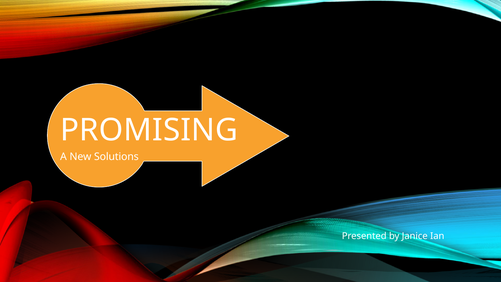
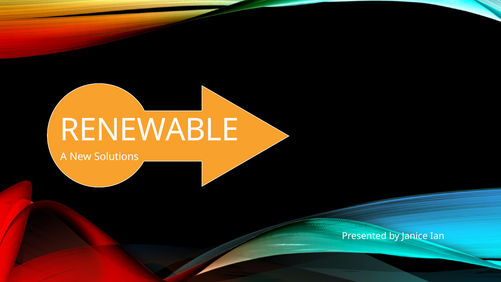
PROMISING: PROMISING -> RENEWABLE
